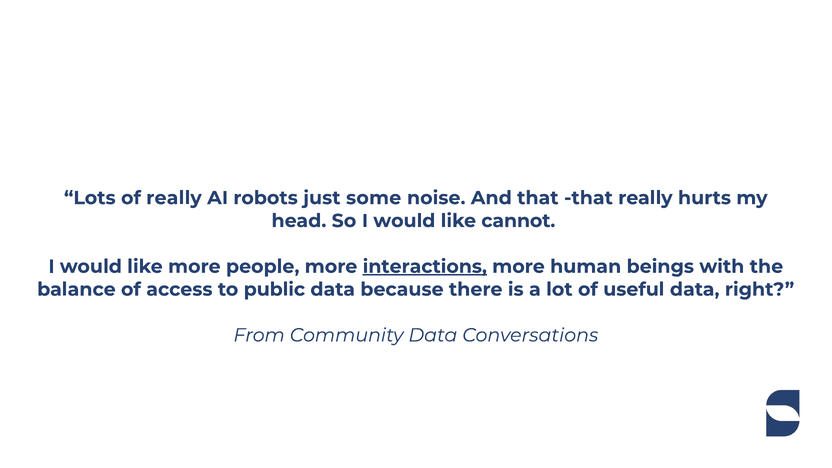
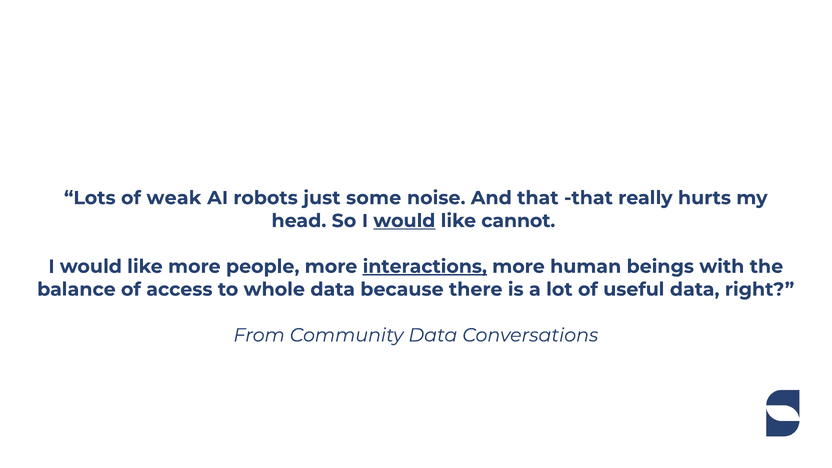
of really: really -> weak
would at (404, 221) underline: none -> present
public: public -> whole
